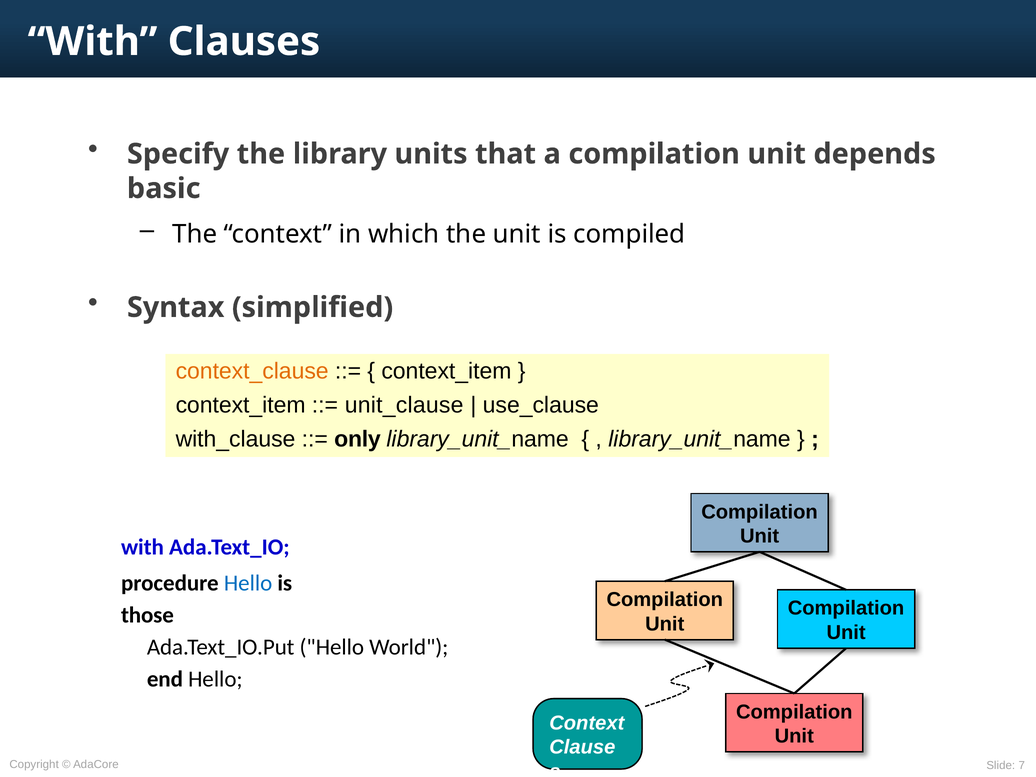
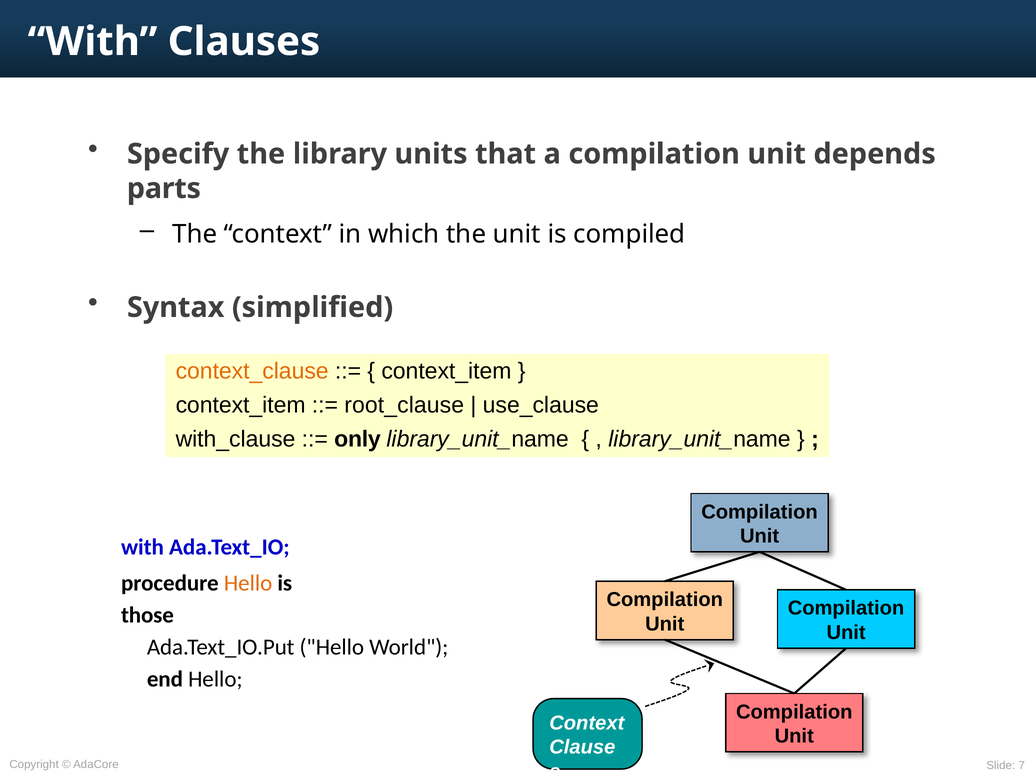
basic: basic -> parts
unit_clause: unit_clause -> root_clause
Hello at (248, 583) colour: blue -> orange
